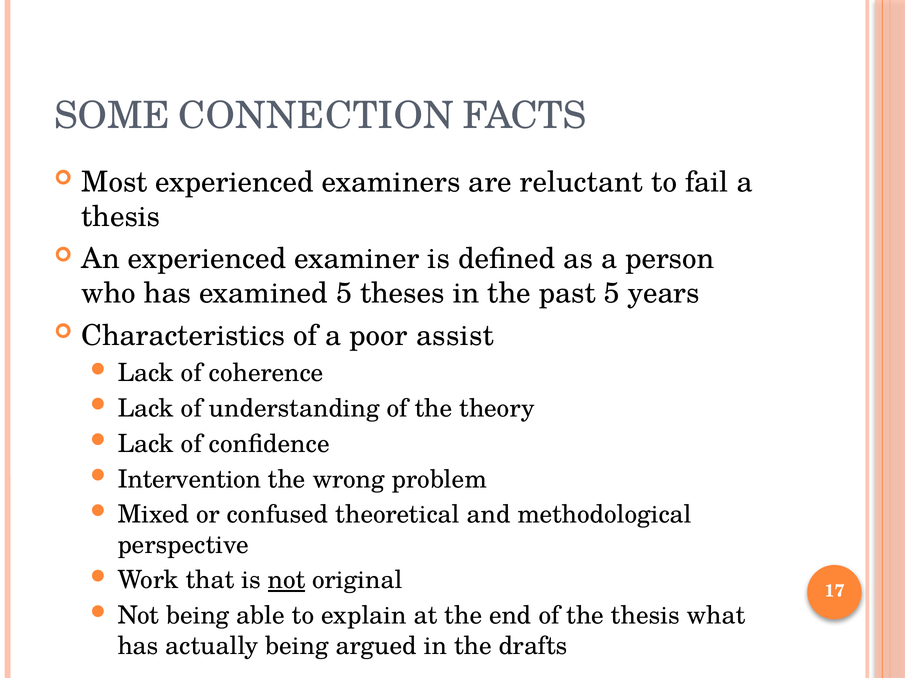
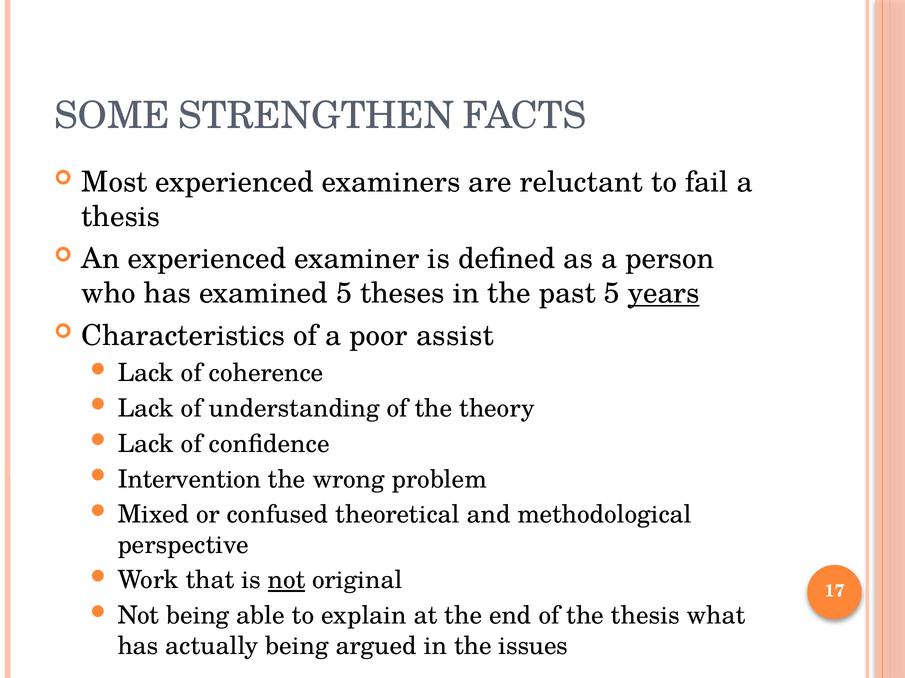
CONNECTION: CONNECTION -> STRENGTHEN
years underline: none -> present
drafts: drafts -> issues
